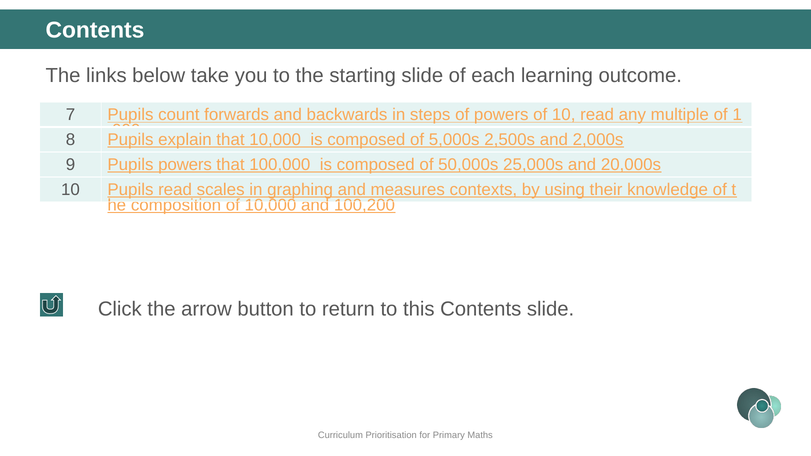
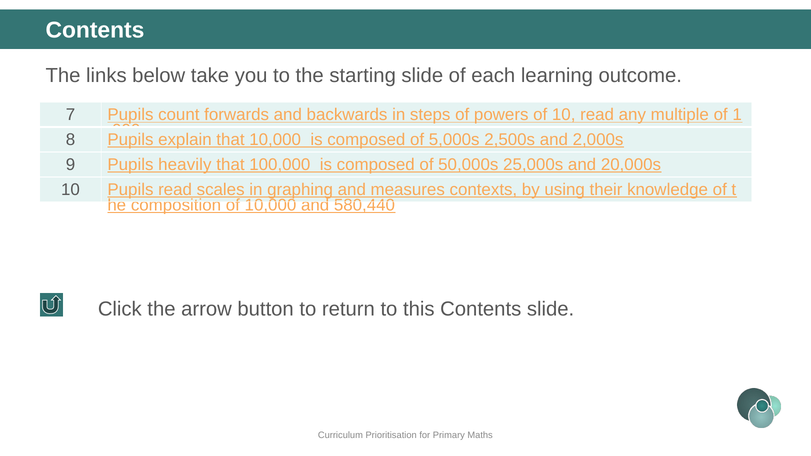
Pupils powers: powers -> heavily
100,200: 100,200 -> 580,440
